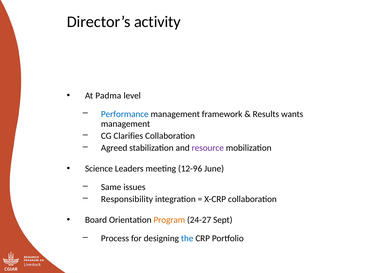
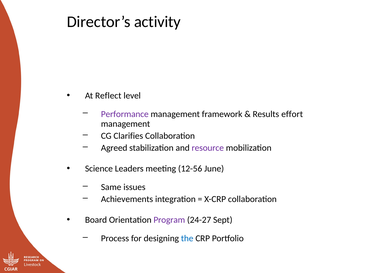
Padma: Padma -> Reflect
Performance colour: blue -> purple
wants: wants -> effort
12-96: 12-96 -> 12-56
Responsibility: Responsibility -> Achievements
Program colour: orange -> purple
